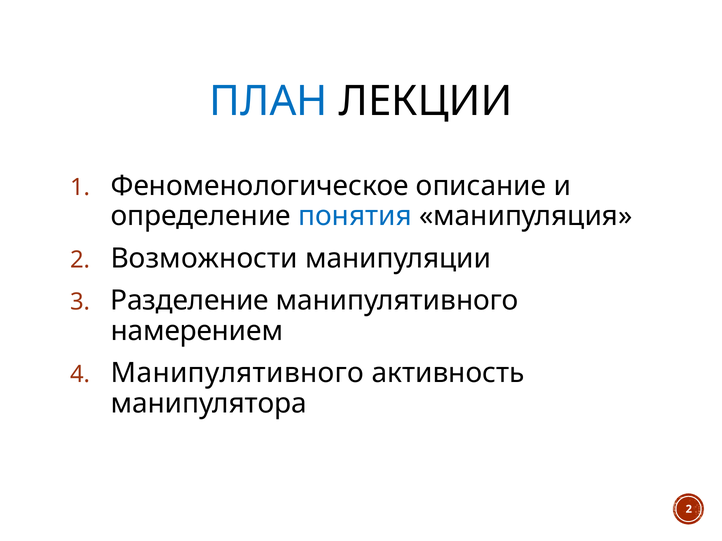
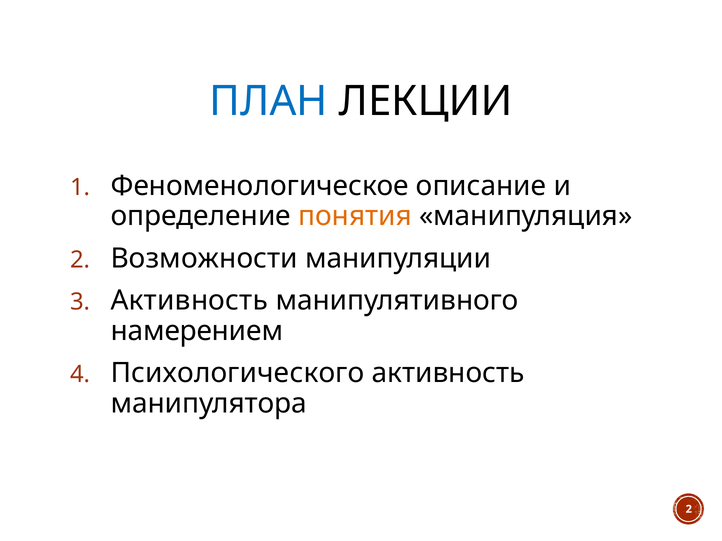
понятия colour: blue -> orange
Разделение at (190, 301): Разделение -> Активность
Манипулятивного at (237, 374): Манипулятивного -> Психологического
